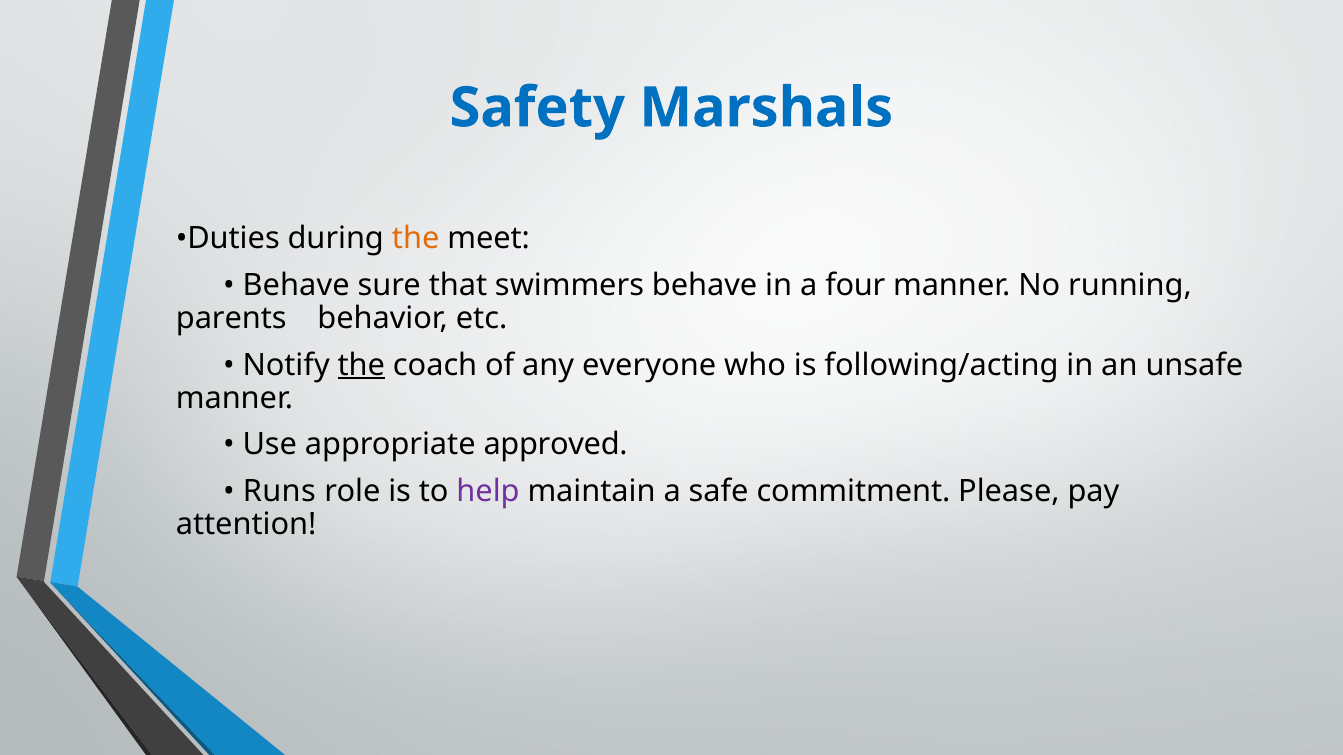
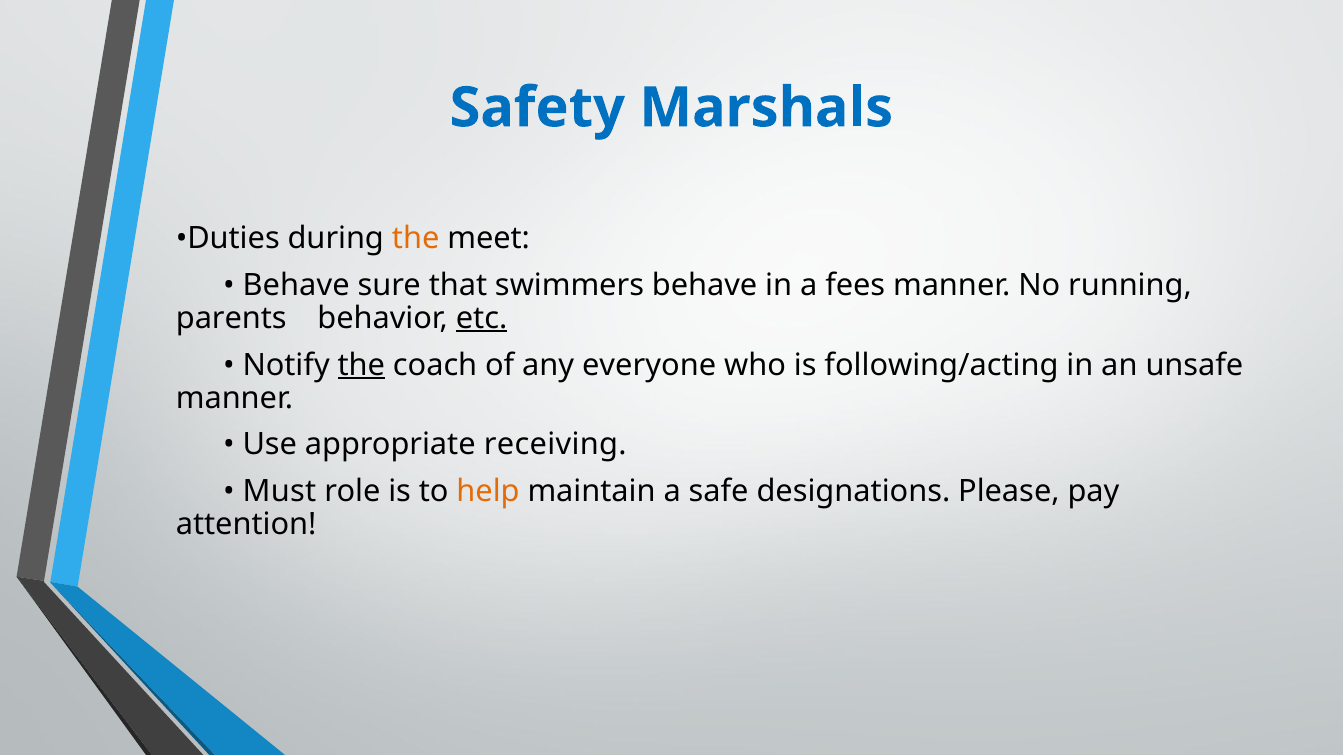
four: four -> fees
etc underline: none -> present
approved: approved -> receiving
Runs: Runs -> Must
help colour: purple -> orange
commitment: commitment -> designations
